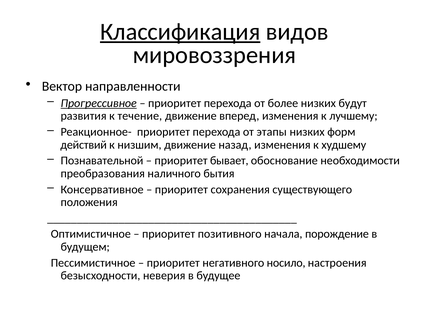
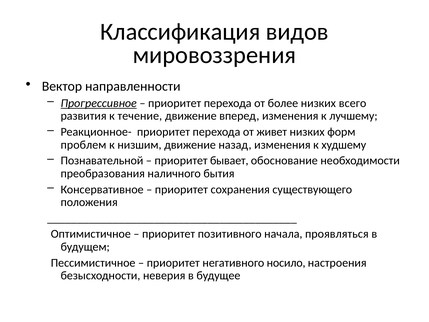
Классификация underline: present -> none
будут: будут -> всего
этапы: этапы -> живет
действий: действий -> проблем
порождение: порождение -> проявляться
